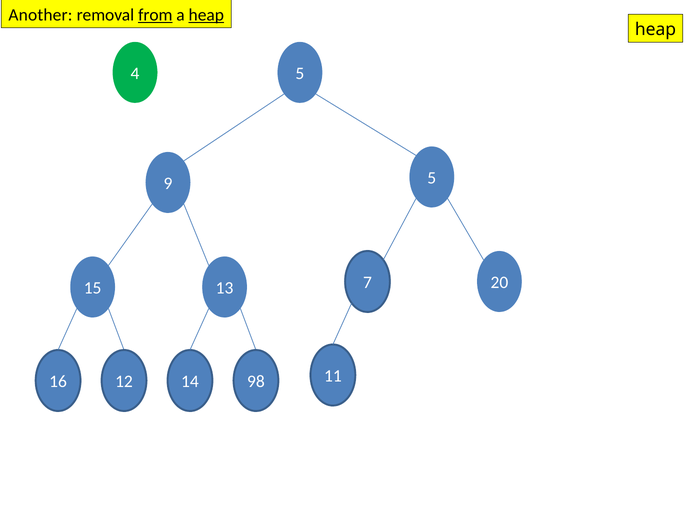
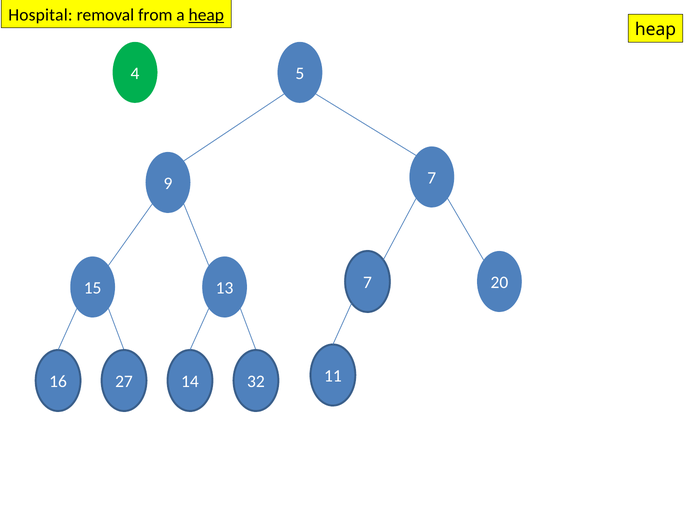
Another: Another -> Hospital
from underline: present -> none
9 5: 5 -> 7
12: 12 -> 27
98: 98 -> 32
